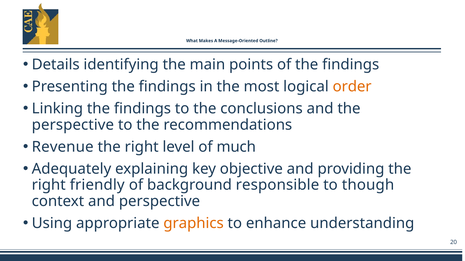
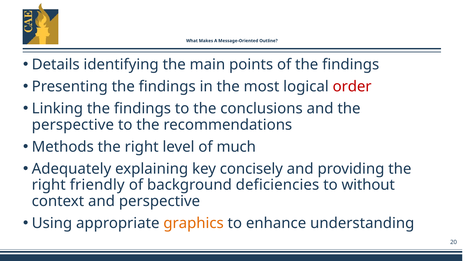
order colour: orange -> red
Revenue: Revenue -> Methods
objective: objective -> concisely
responsible: responsible -> deficiencies
though: though -> without
